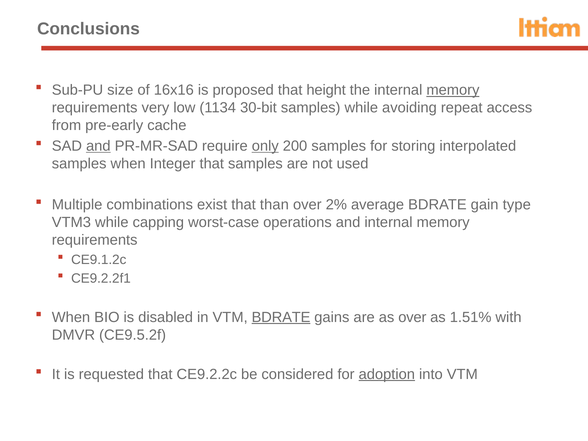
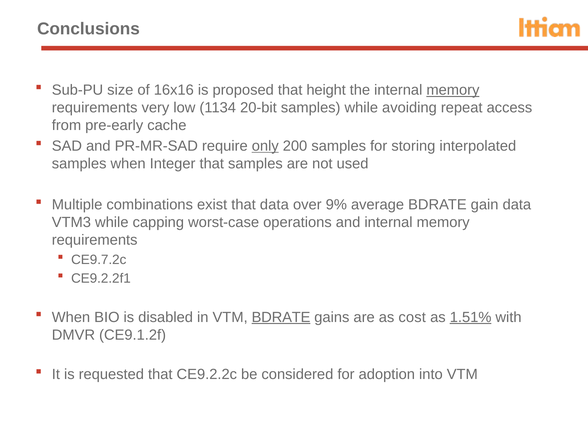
30-bit: 30-bit -> 20-bit
and at (98, 146) underline: present -> none
that than: than -> data
2%: 2% -> 9%
gain type: type -> data
CE9.1.2c: CE9.1.2c -> CE9.7.2c
as over: over -> cost
1.51% underline: none -> present
CE9.5.2f: CE9.5.2f -> CE9.1.2f
adoption underline: present -> none
